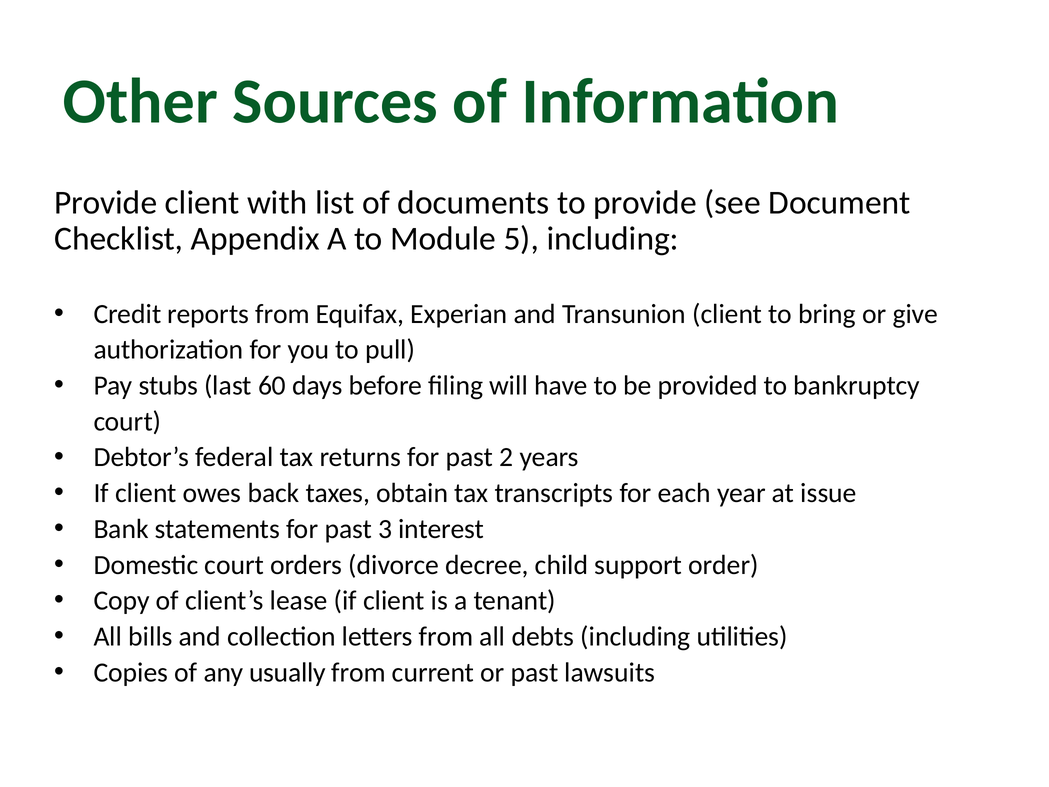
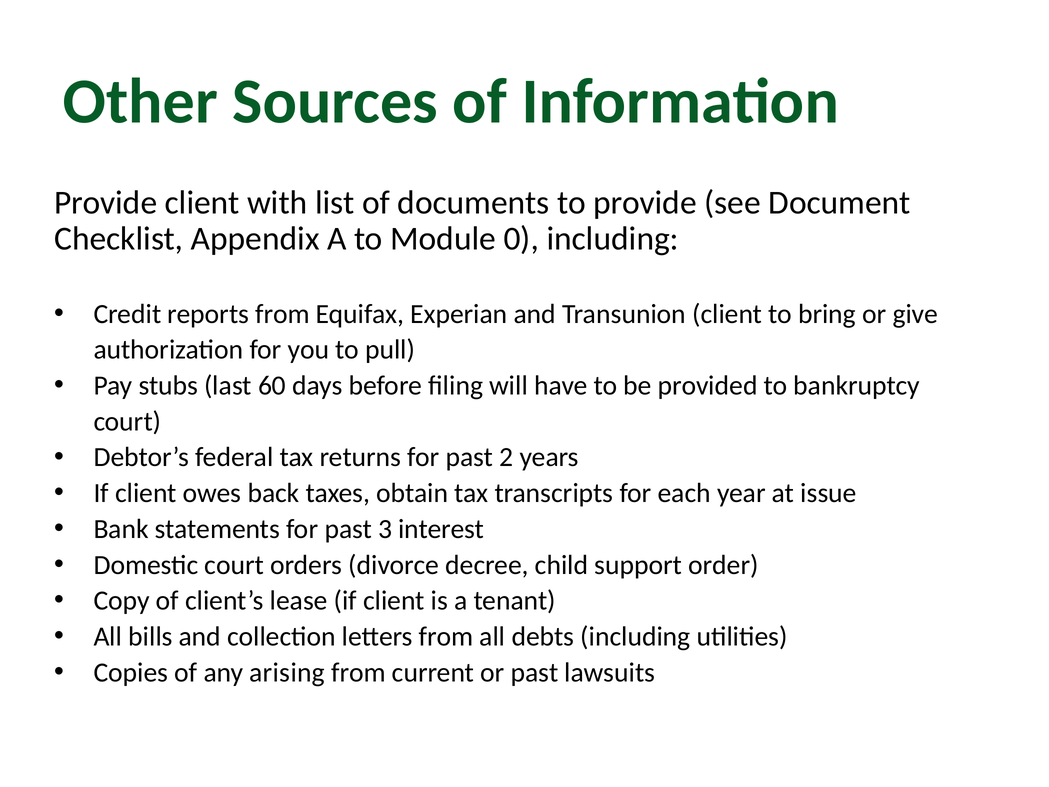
5: 5 -> 0
usually: usually -> arising
